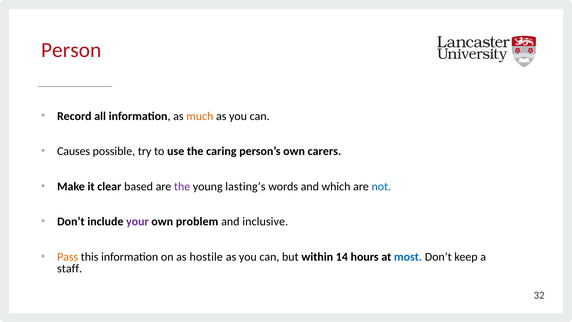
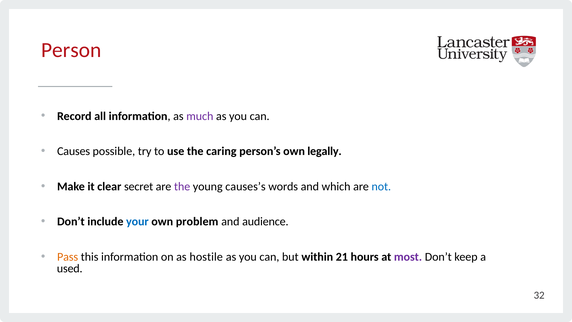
much colour: orange -> purple
carers: carers -> legally
based: based -> secret
lasting’s: lasting’s -> causes’s
your colour: purple -> blue
inclusive: inclusive -> audience
14: 14 -> 21
most colour: blue -> purple
staff: staff -> used
